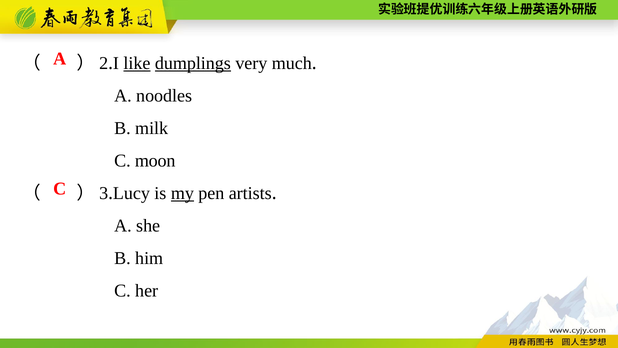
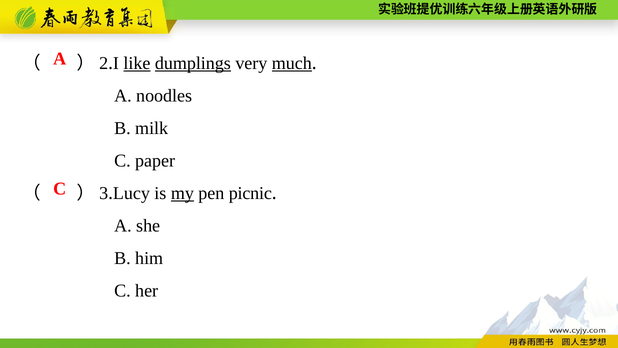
much underline: none -> present
moon: moon -> paper
artists: artists -> picnic
